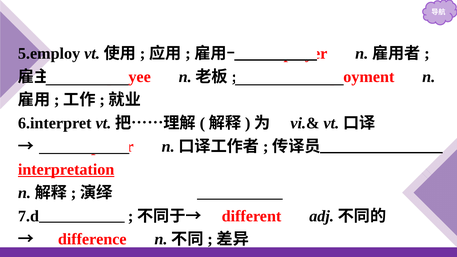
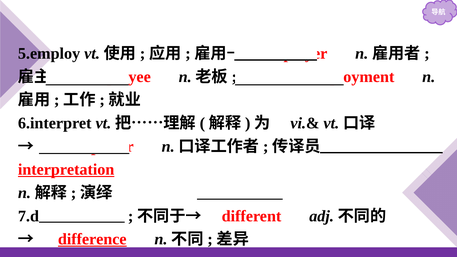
difference underline: none -> present
